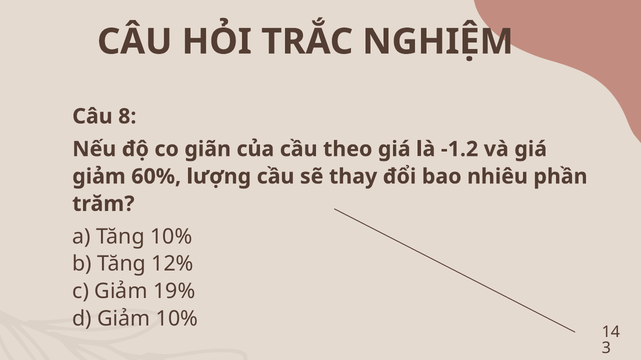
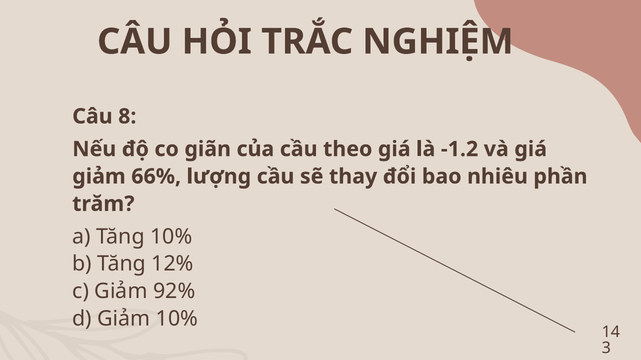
60%: 60% -> 66%
19%: 19% -> 92%
